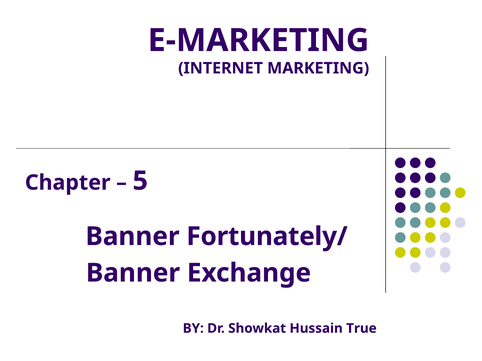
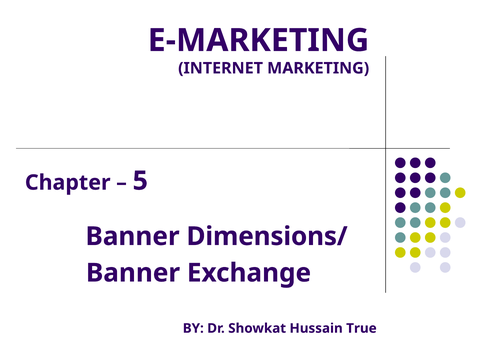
Fortunately/: Fortunately/ -> Dimensions/
